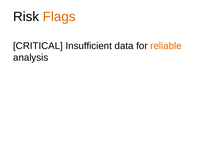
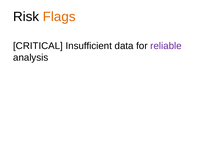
reliable colour: orange -> purple
